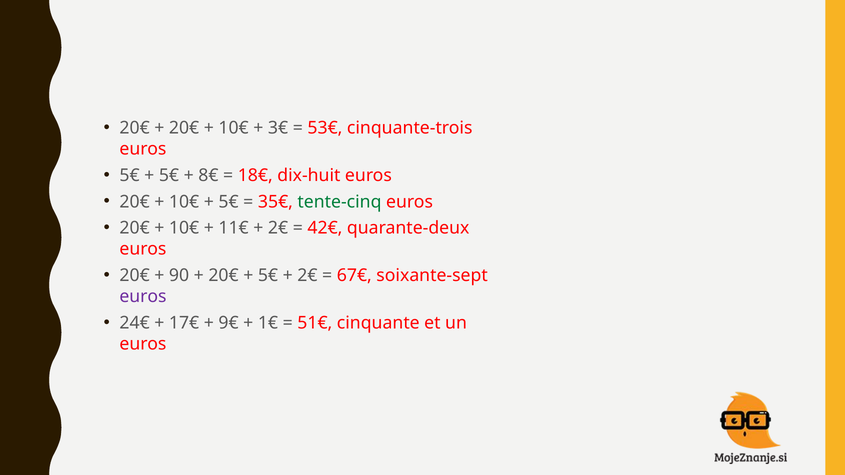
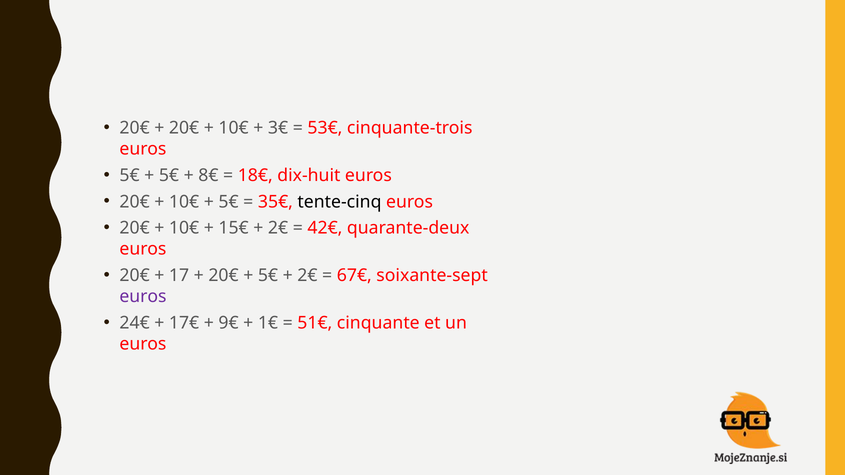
tente-cinq colour: green -> black
11€: 11€ -> 15€
90: 90 -> 17
